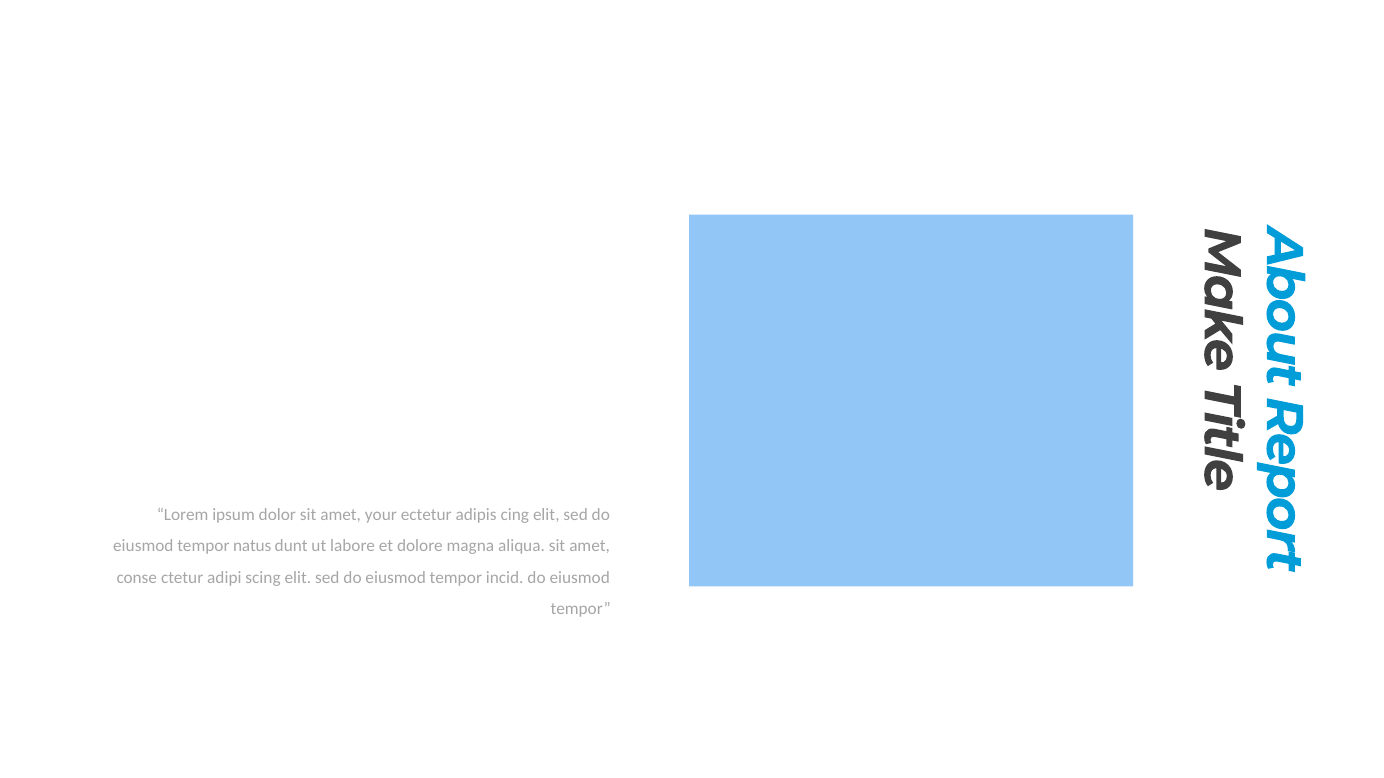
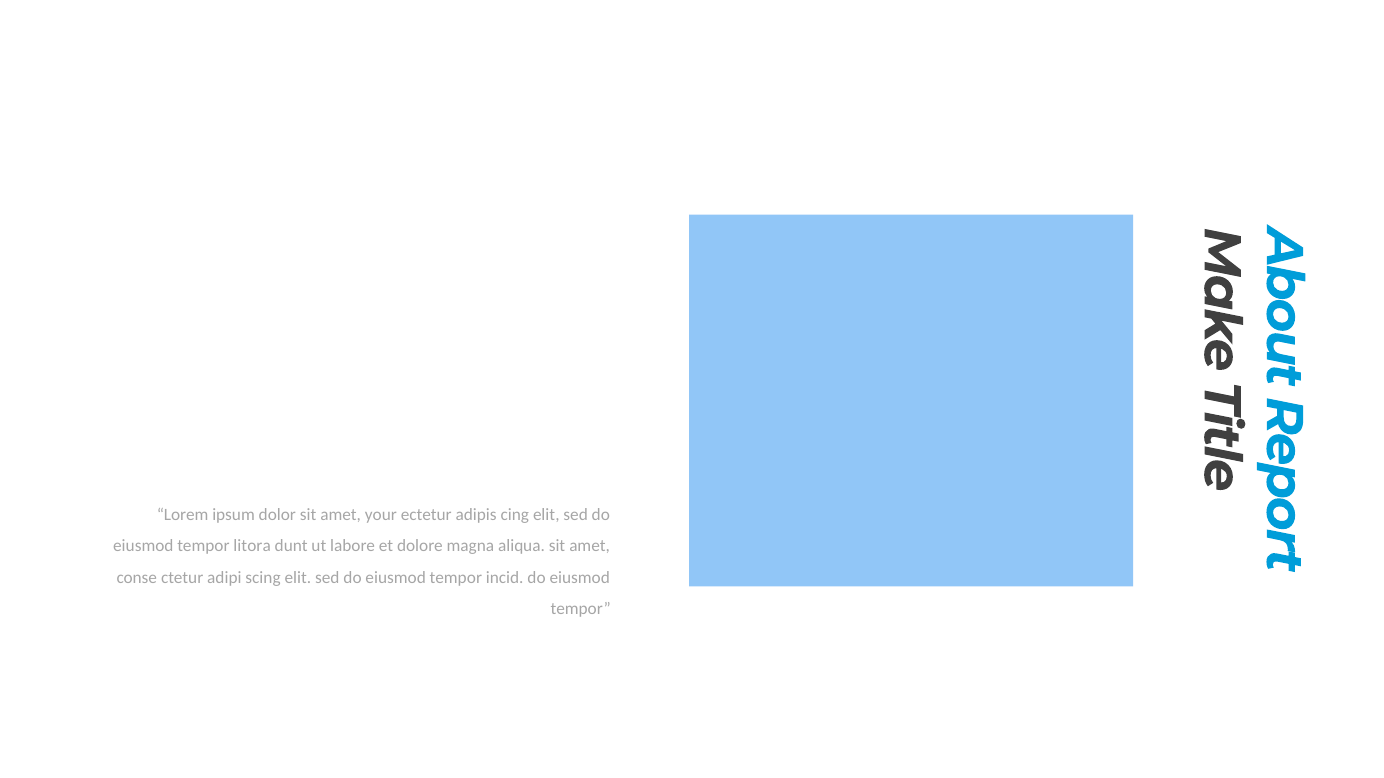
natus: natus -> litora
